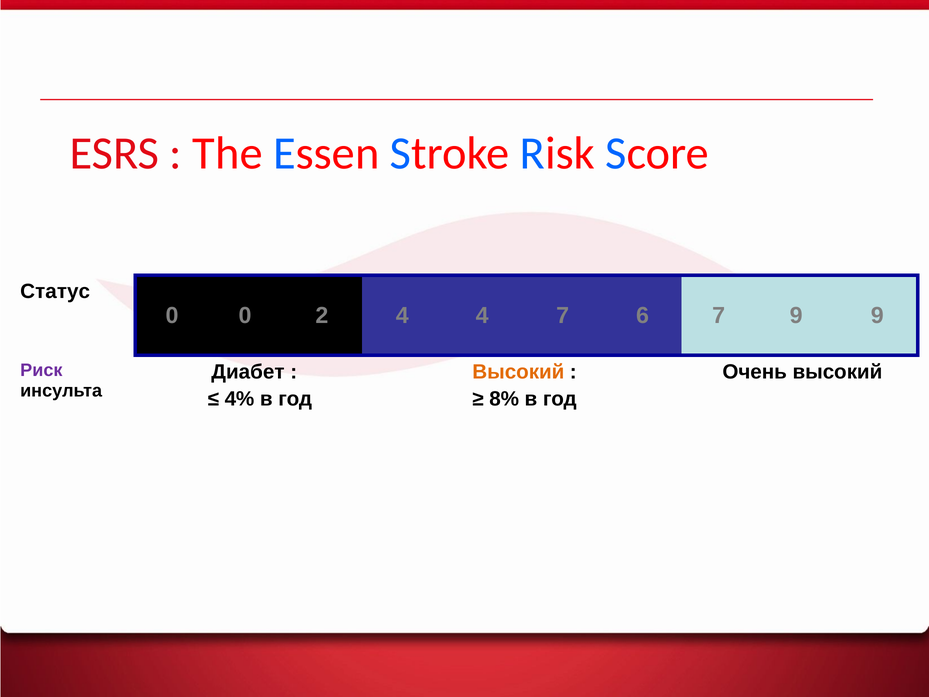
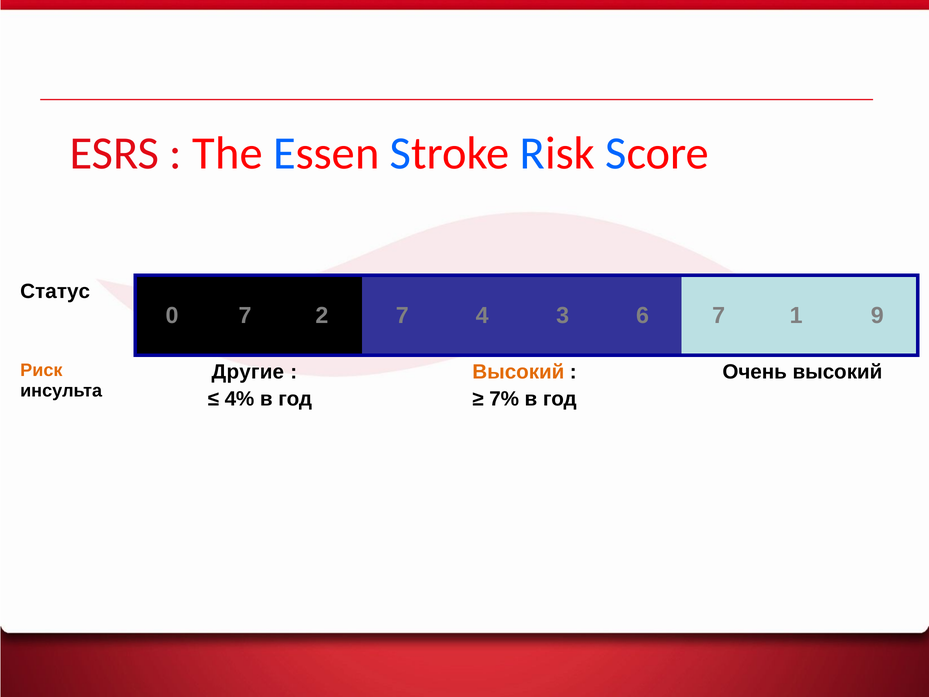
0 0: 0 -> 7
2 4: 4 -> 7
4 7: 7 -> 3
7 9: 9 -> 1
Риск colour: purple -> orange
Диабет: Диабет -> Другие
8%: 8% -> 7%
